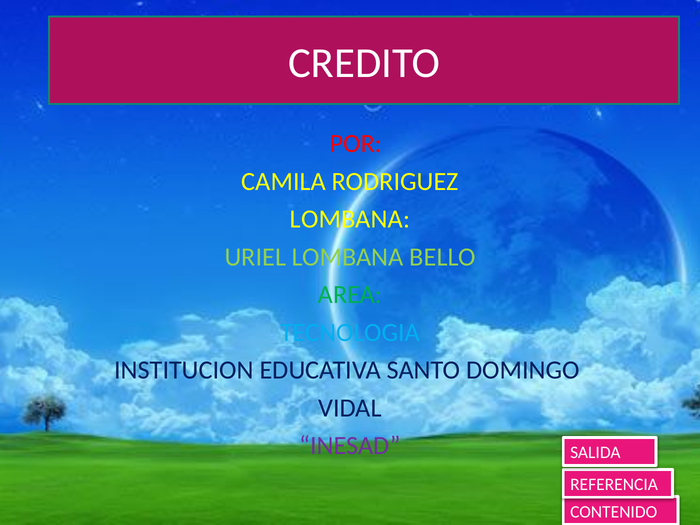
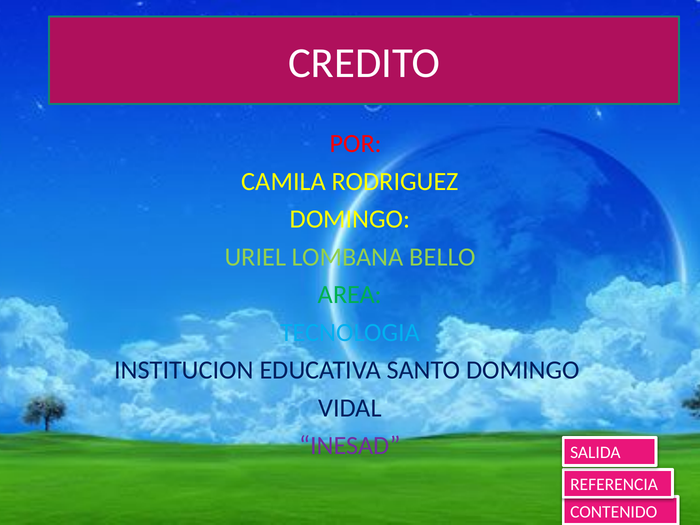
LOMBANA at (350, 219): LOMBANA -> DOMINGO
